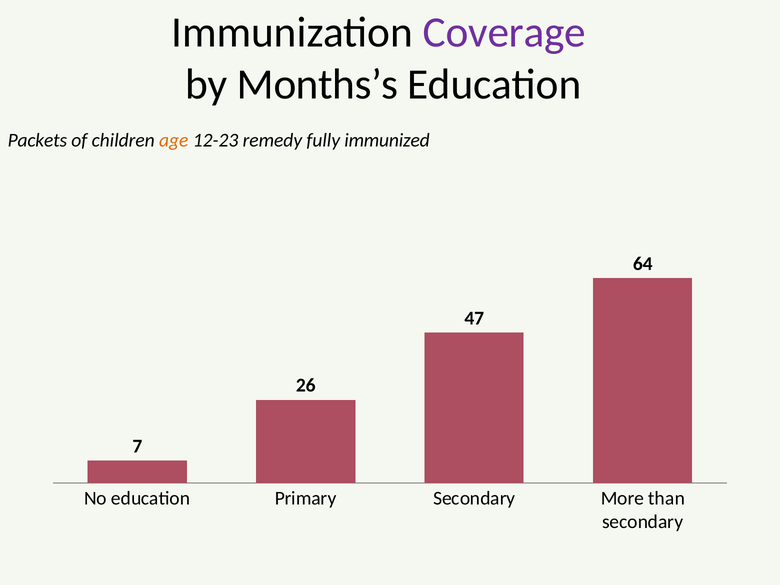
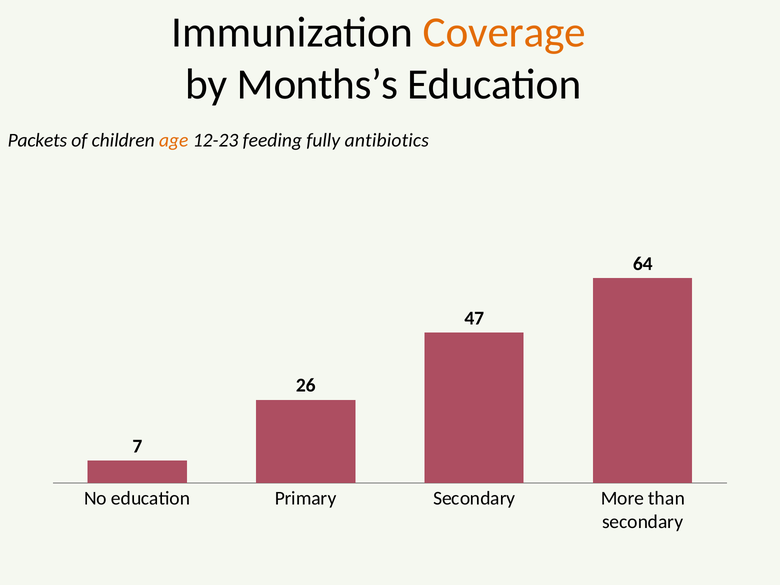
Coverage colour: purple -> orange
remedy: remedy -> feeding
immunized: immunized -> antibiotics
